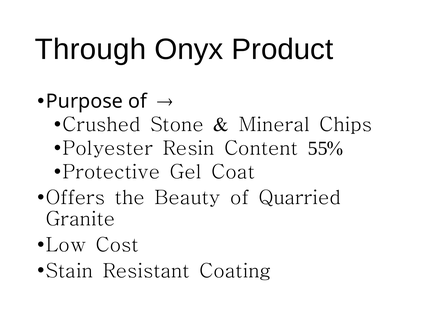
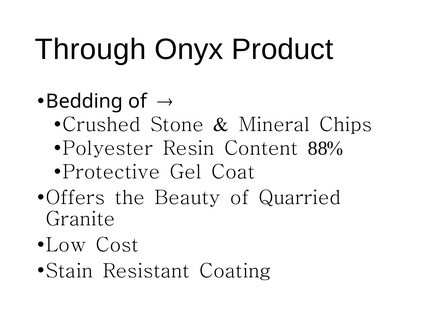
Purpose: Purpose -> Bedding
55%: 55% -> 88%
